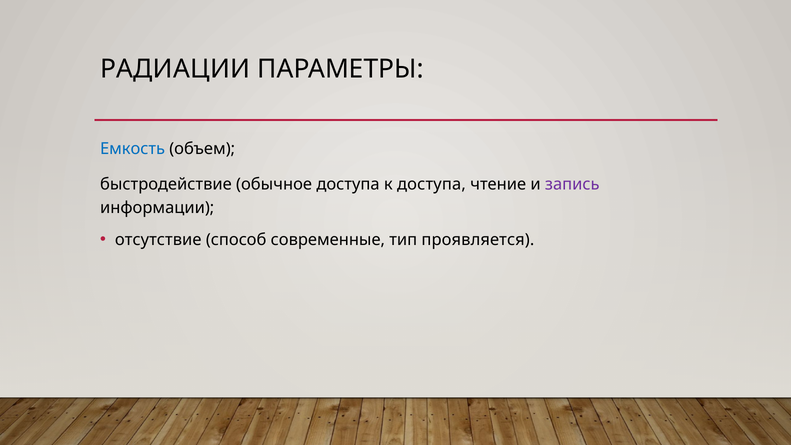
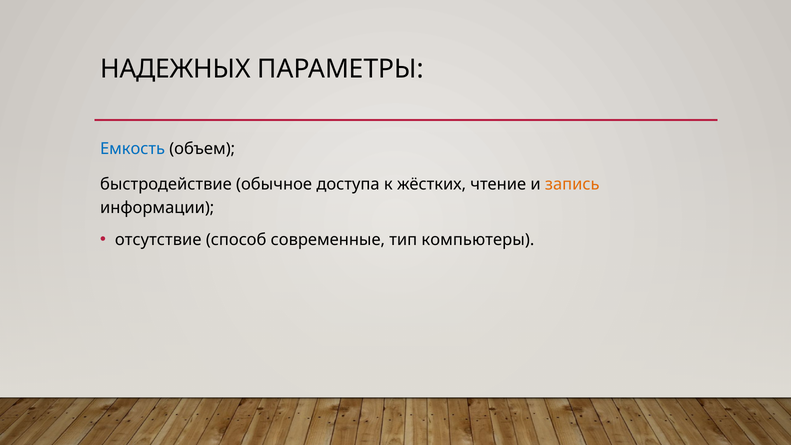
РАДИАЦИИ: РАДИАЦИИ -> НАДЕЖНЫХ
к доступа: доступа -> жёстких
запись colour: purple -> orange
проявляется: проявляется -> компьютеры
